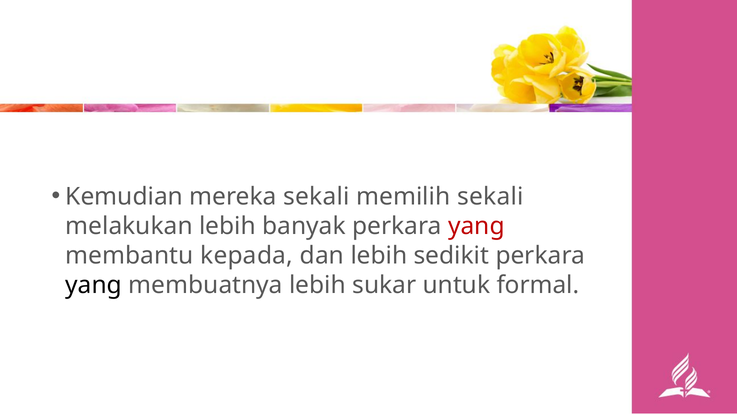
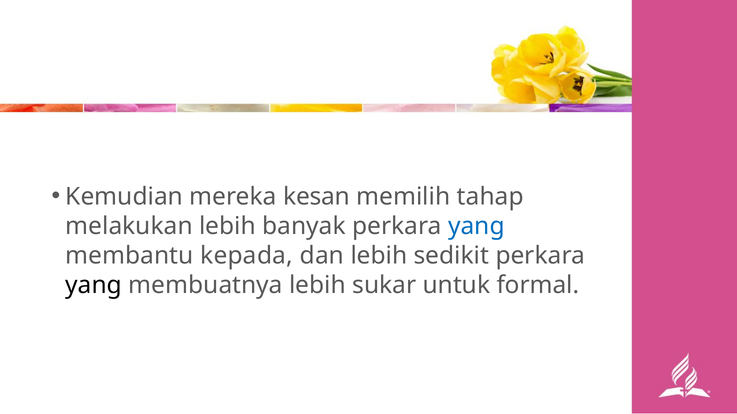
mereka sekali: sekali -> kesan
memilih sekali: sekali -> tahap
yang at (476, 226) colour: red -> blue
